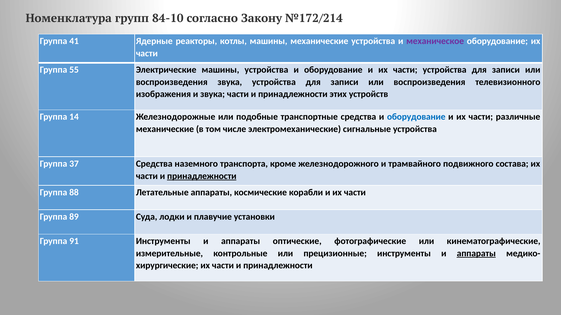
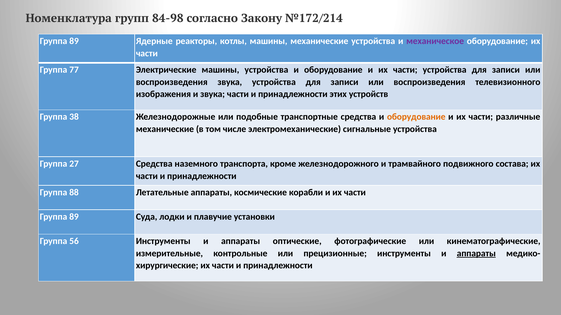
84-10: 84-10 -> 84-98
41 at (74, 41): 41 -> 89
55: 55 -> 77
14: 14 -> 38
оборудование at (416, 117) colour: blue -> orange
37: 37 -> 27
принадлежности at (202, 176) underline: present -> none
91: 91 -> 56
